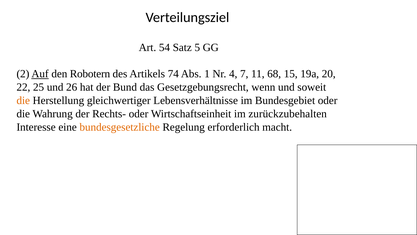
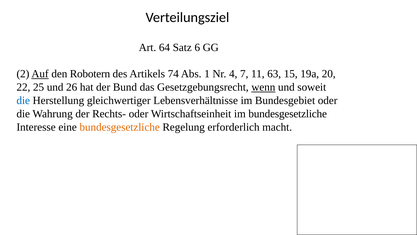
54: 54 -> 64
5: 5 -> 6
68: 68 -> 63
wenn underline: none -> present
die at (23, 100) colour: orange -> blue
im zurückzubehalten: zurückzubehalten -> bundesgesetzliche
